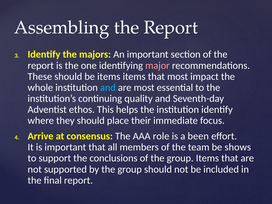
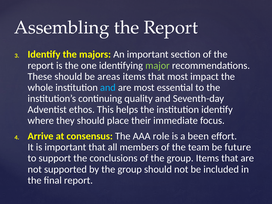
major colour: pink -> light green
be items: items -> areas
shows: shows -> future
